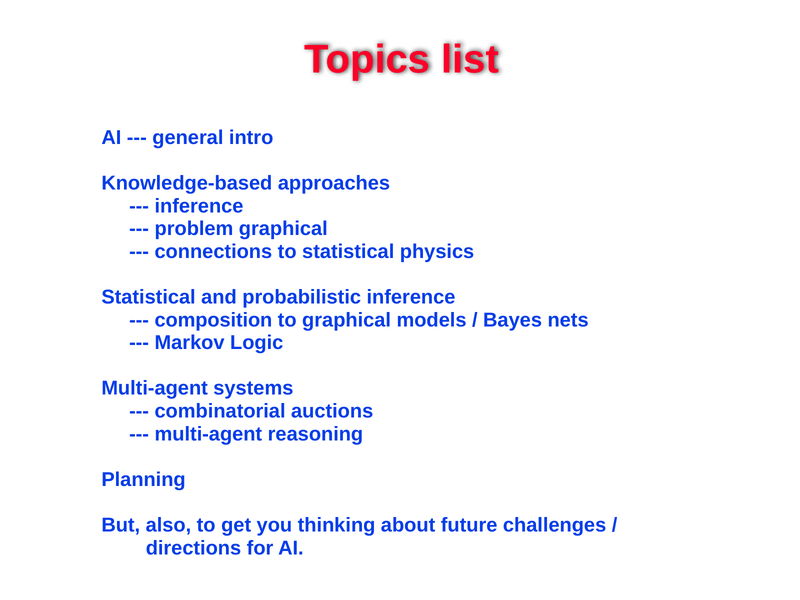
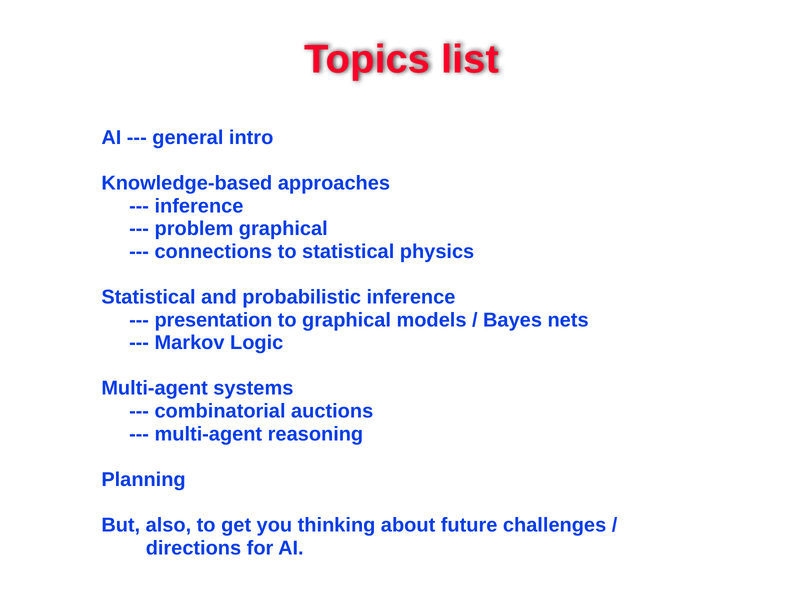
composition: composition -> presentation
